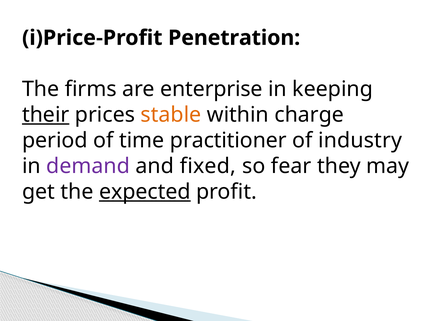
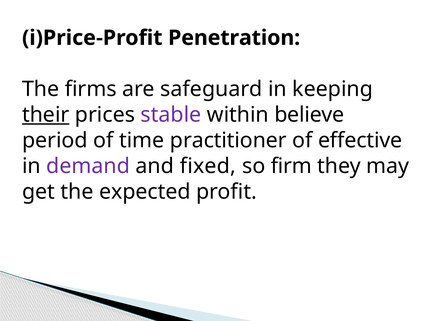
enterprise: enterprise -> safeguard
stable colour: orange -> purple
charge: charge -> believe
industry: industry -> effective
fear: fear -> firm
expected underline: present -> none
